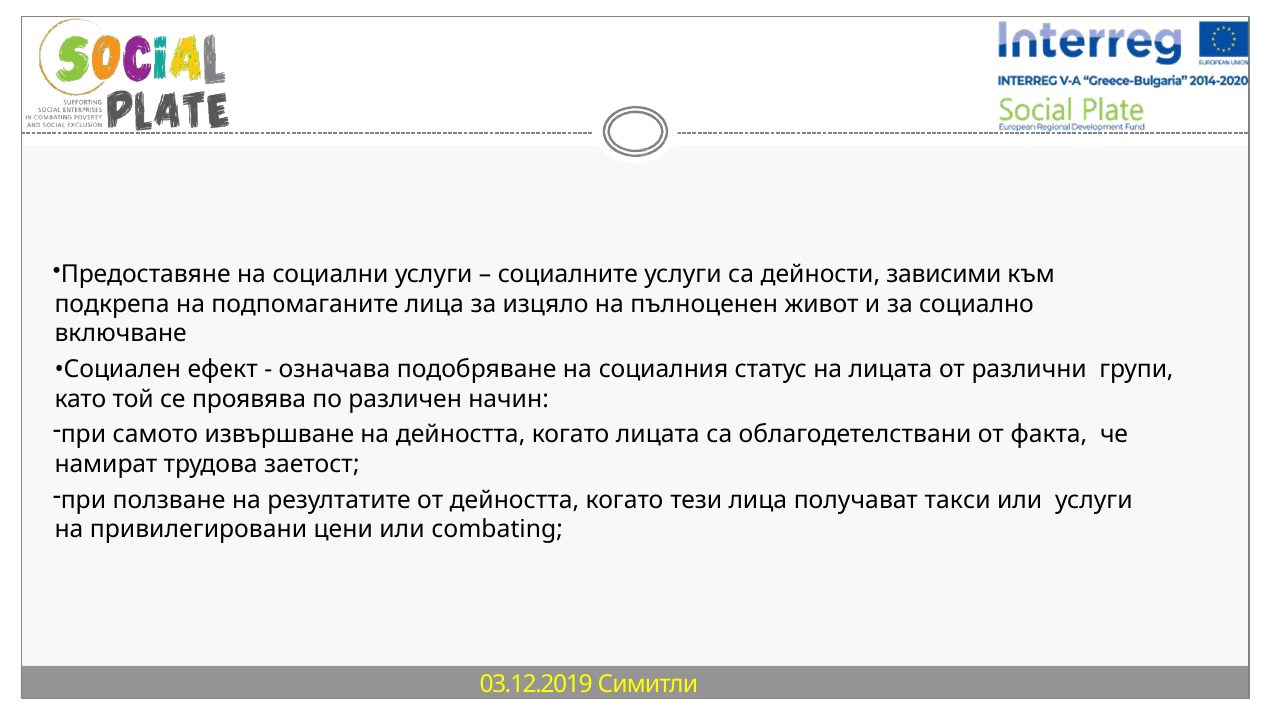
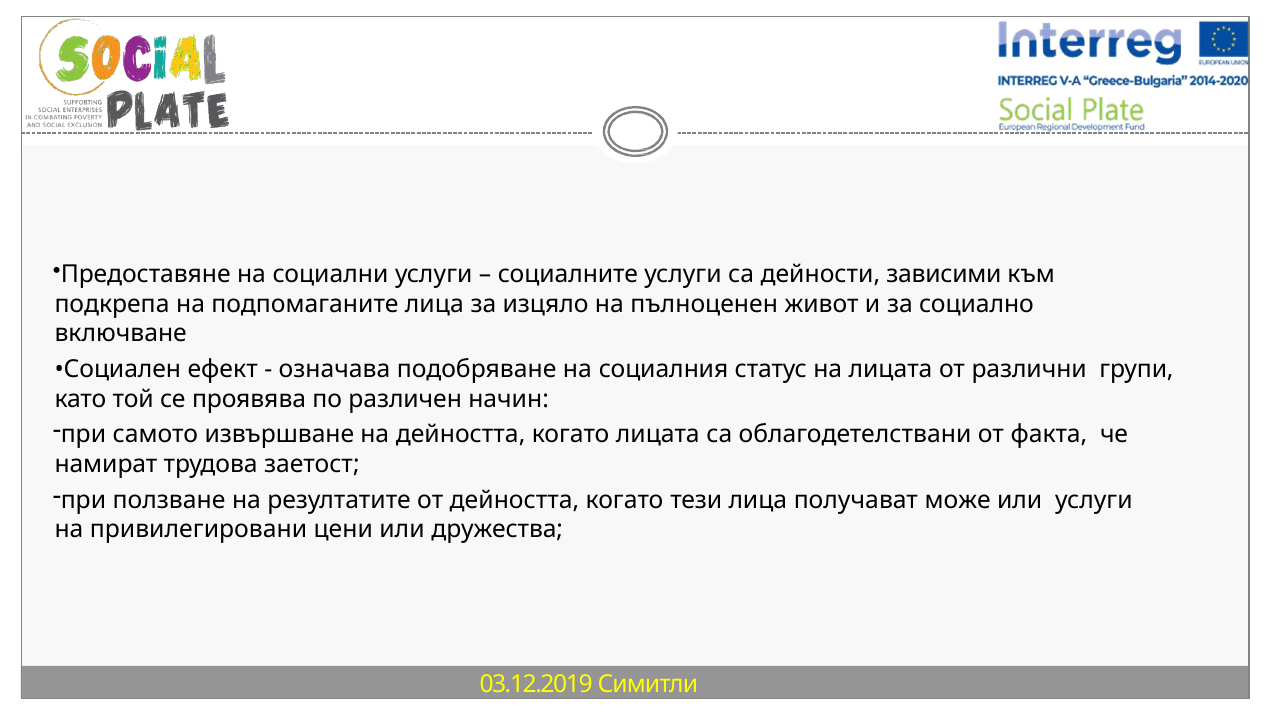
такси: такси -> може
combating: combating -> дружества
